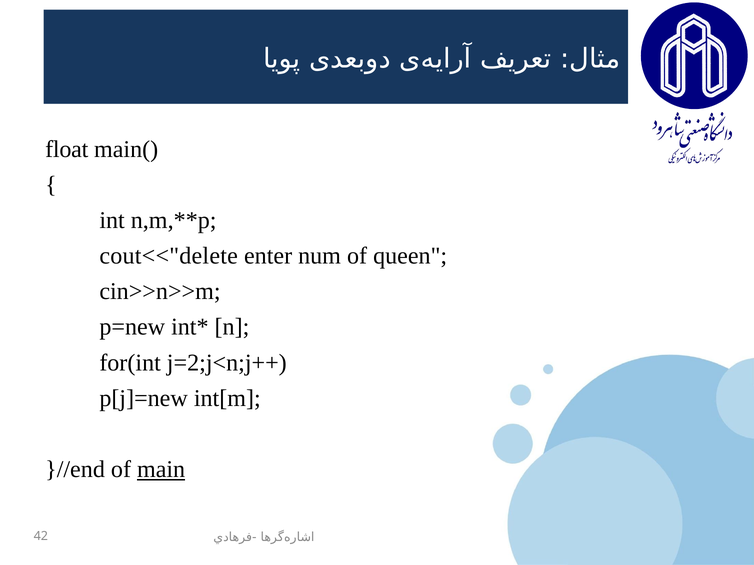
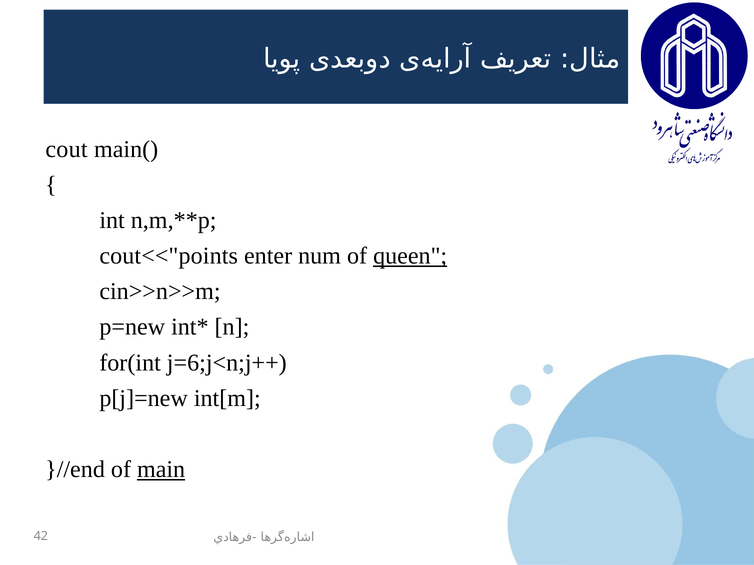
float: float -> cout
cout<<"delete: cout<<"delete -> cout<<"points
queen underline: none -> present
j=2;j<n;j++: j=2;j<n;j++ -> j=6;j<n;j++
